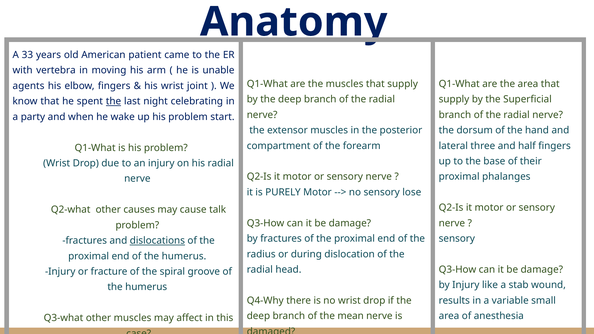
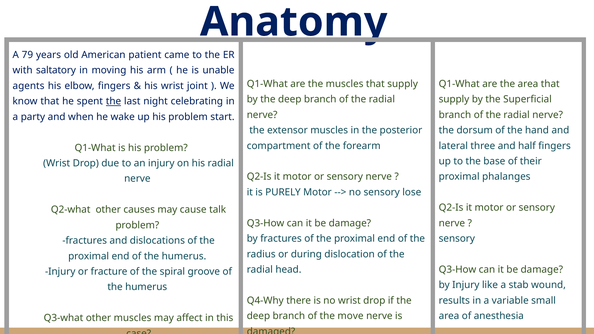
33: 33 -> 79
vertebra: vertebra -> saltatory
dislocations underline: present -> none
mean: mean -> move
